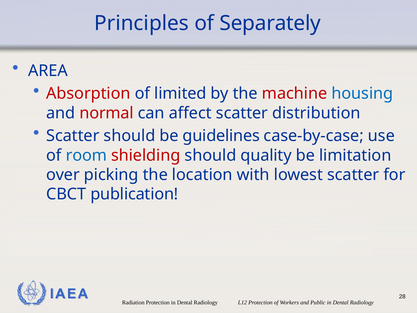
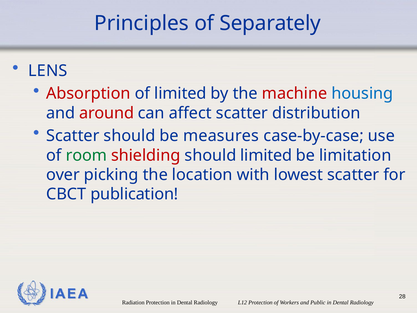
AREA: AREA -> LENS
normal: normal -> around
guidelines: guidelines -> measures
room colour: blue -> green
should quality: quality -> limited
